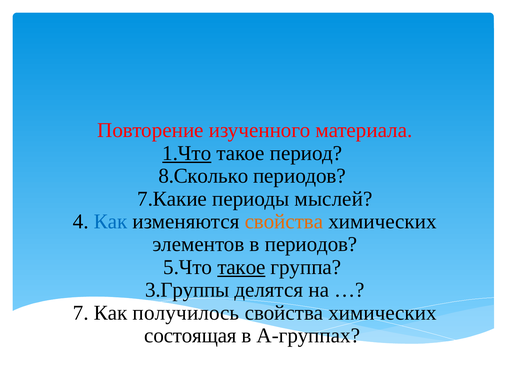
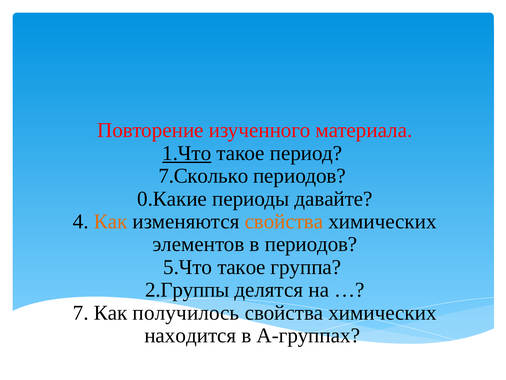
8.Сколько: 8.Сколько -> 7.Сколько
7.Какие: 7.Какие -> 0.Какие
мыслей: мыслей -> давайте
Как at (111, 221) colour: blue -> orange
такое at (241, 267) underline: present -> none
3.Группы: 3.Группы -> 2.Группы
состоящая: состоящая -> находится
